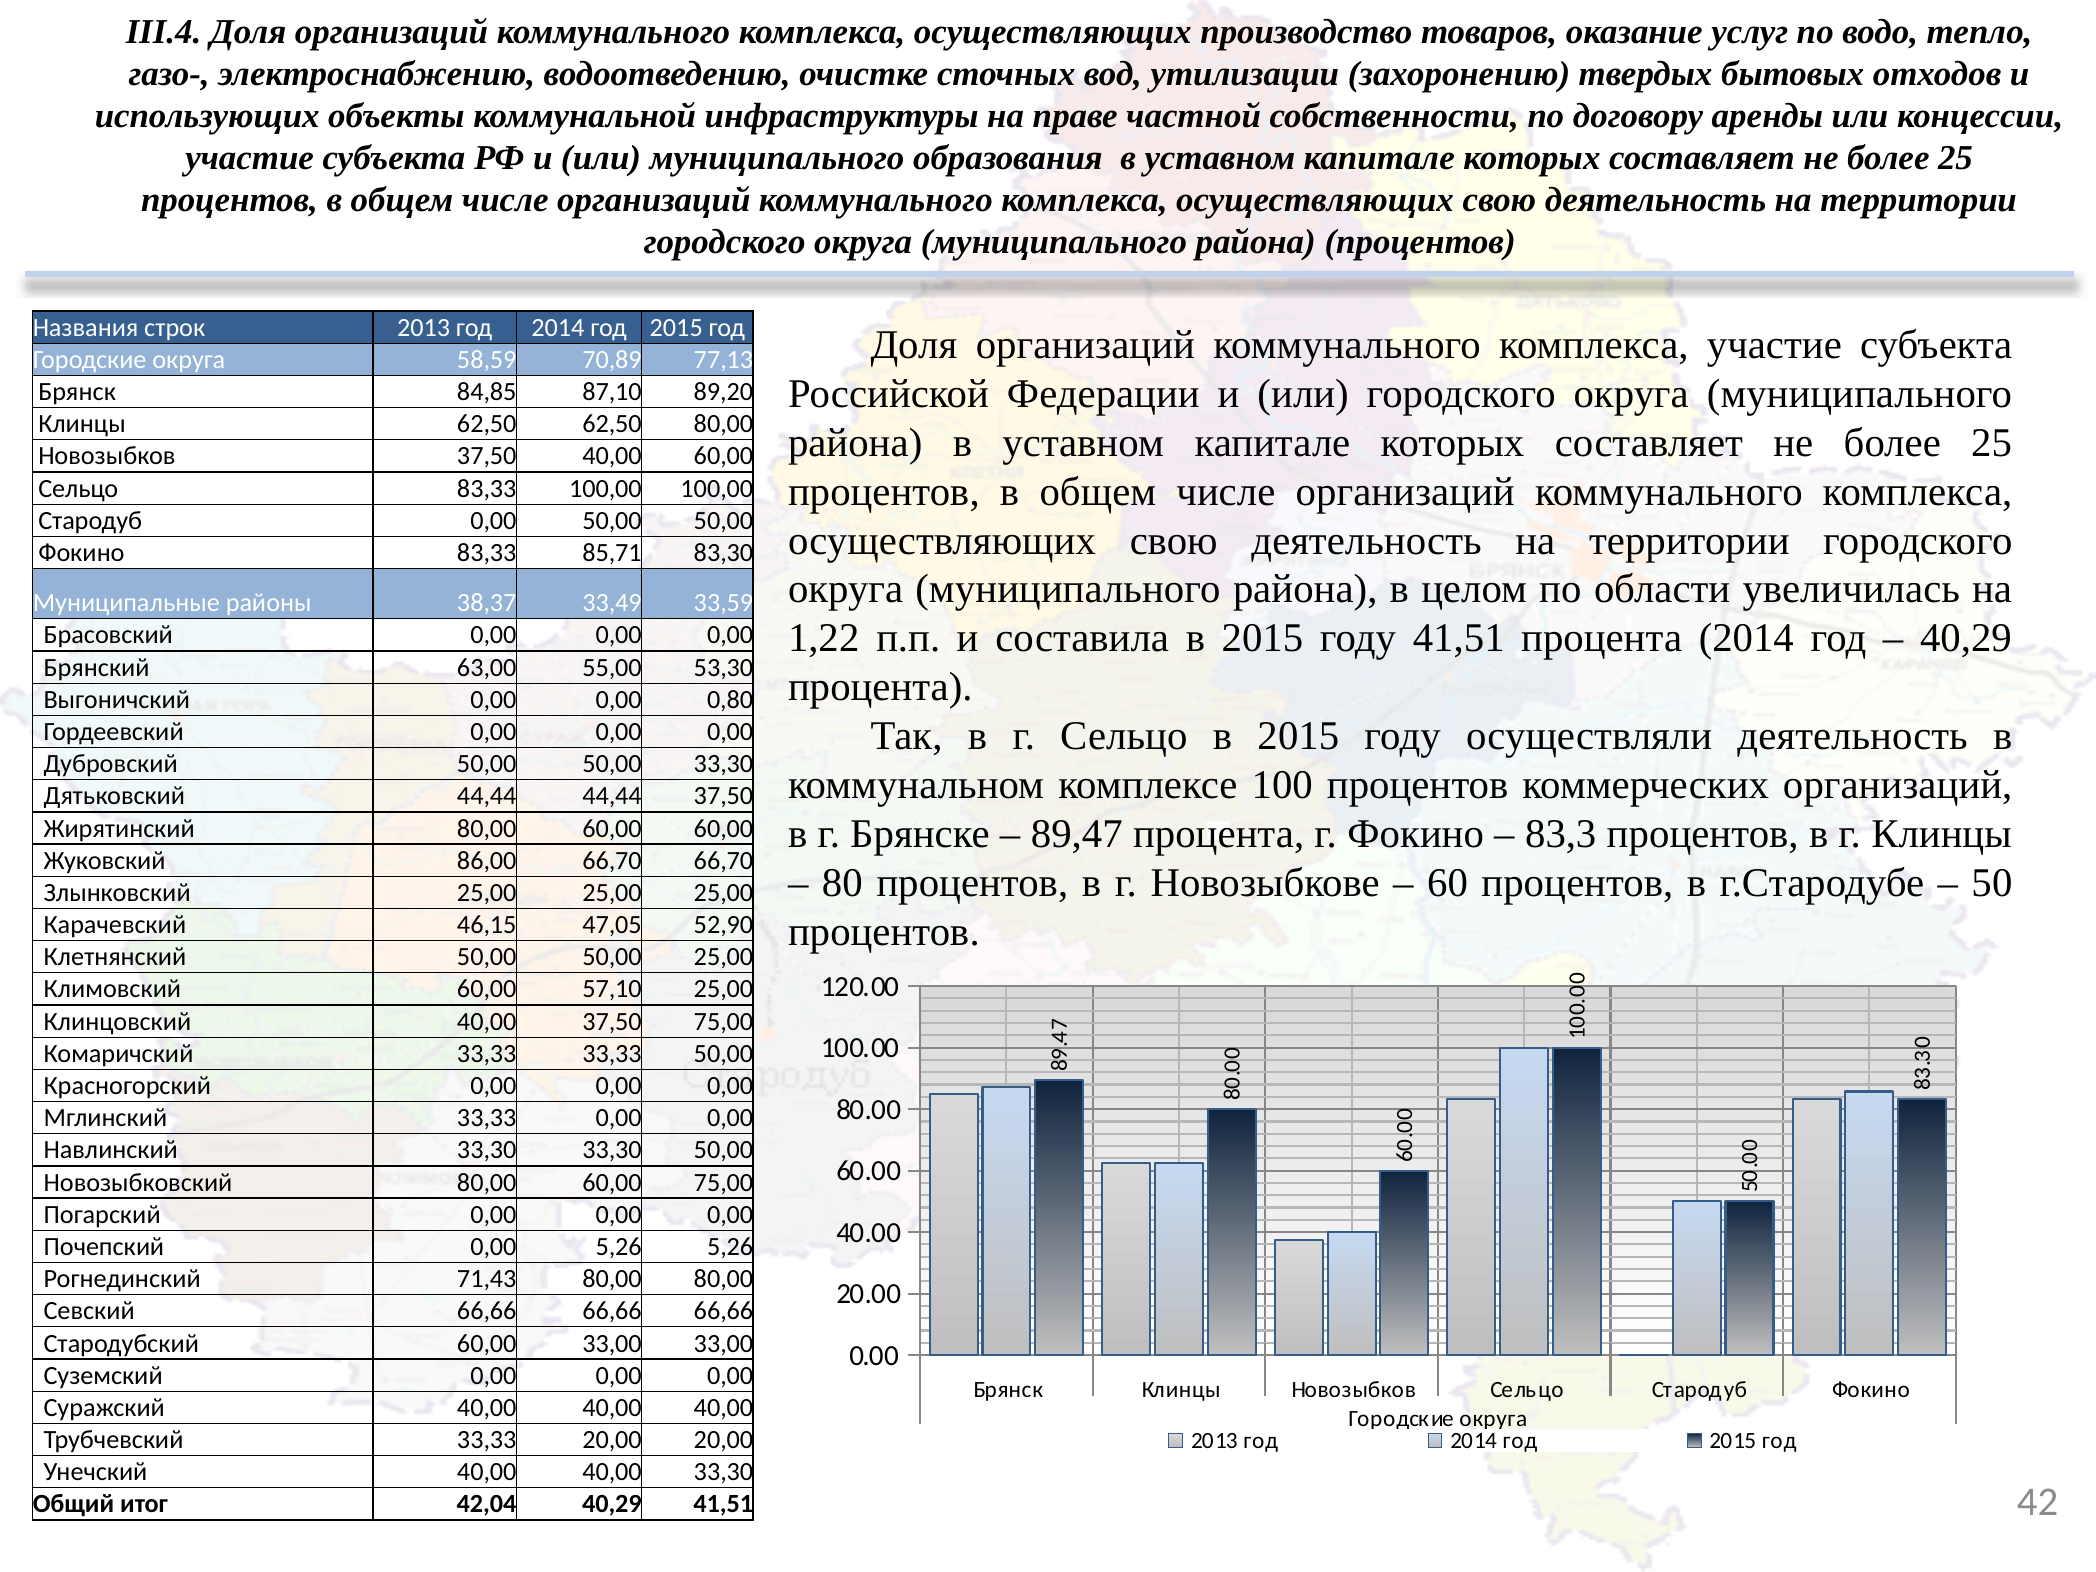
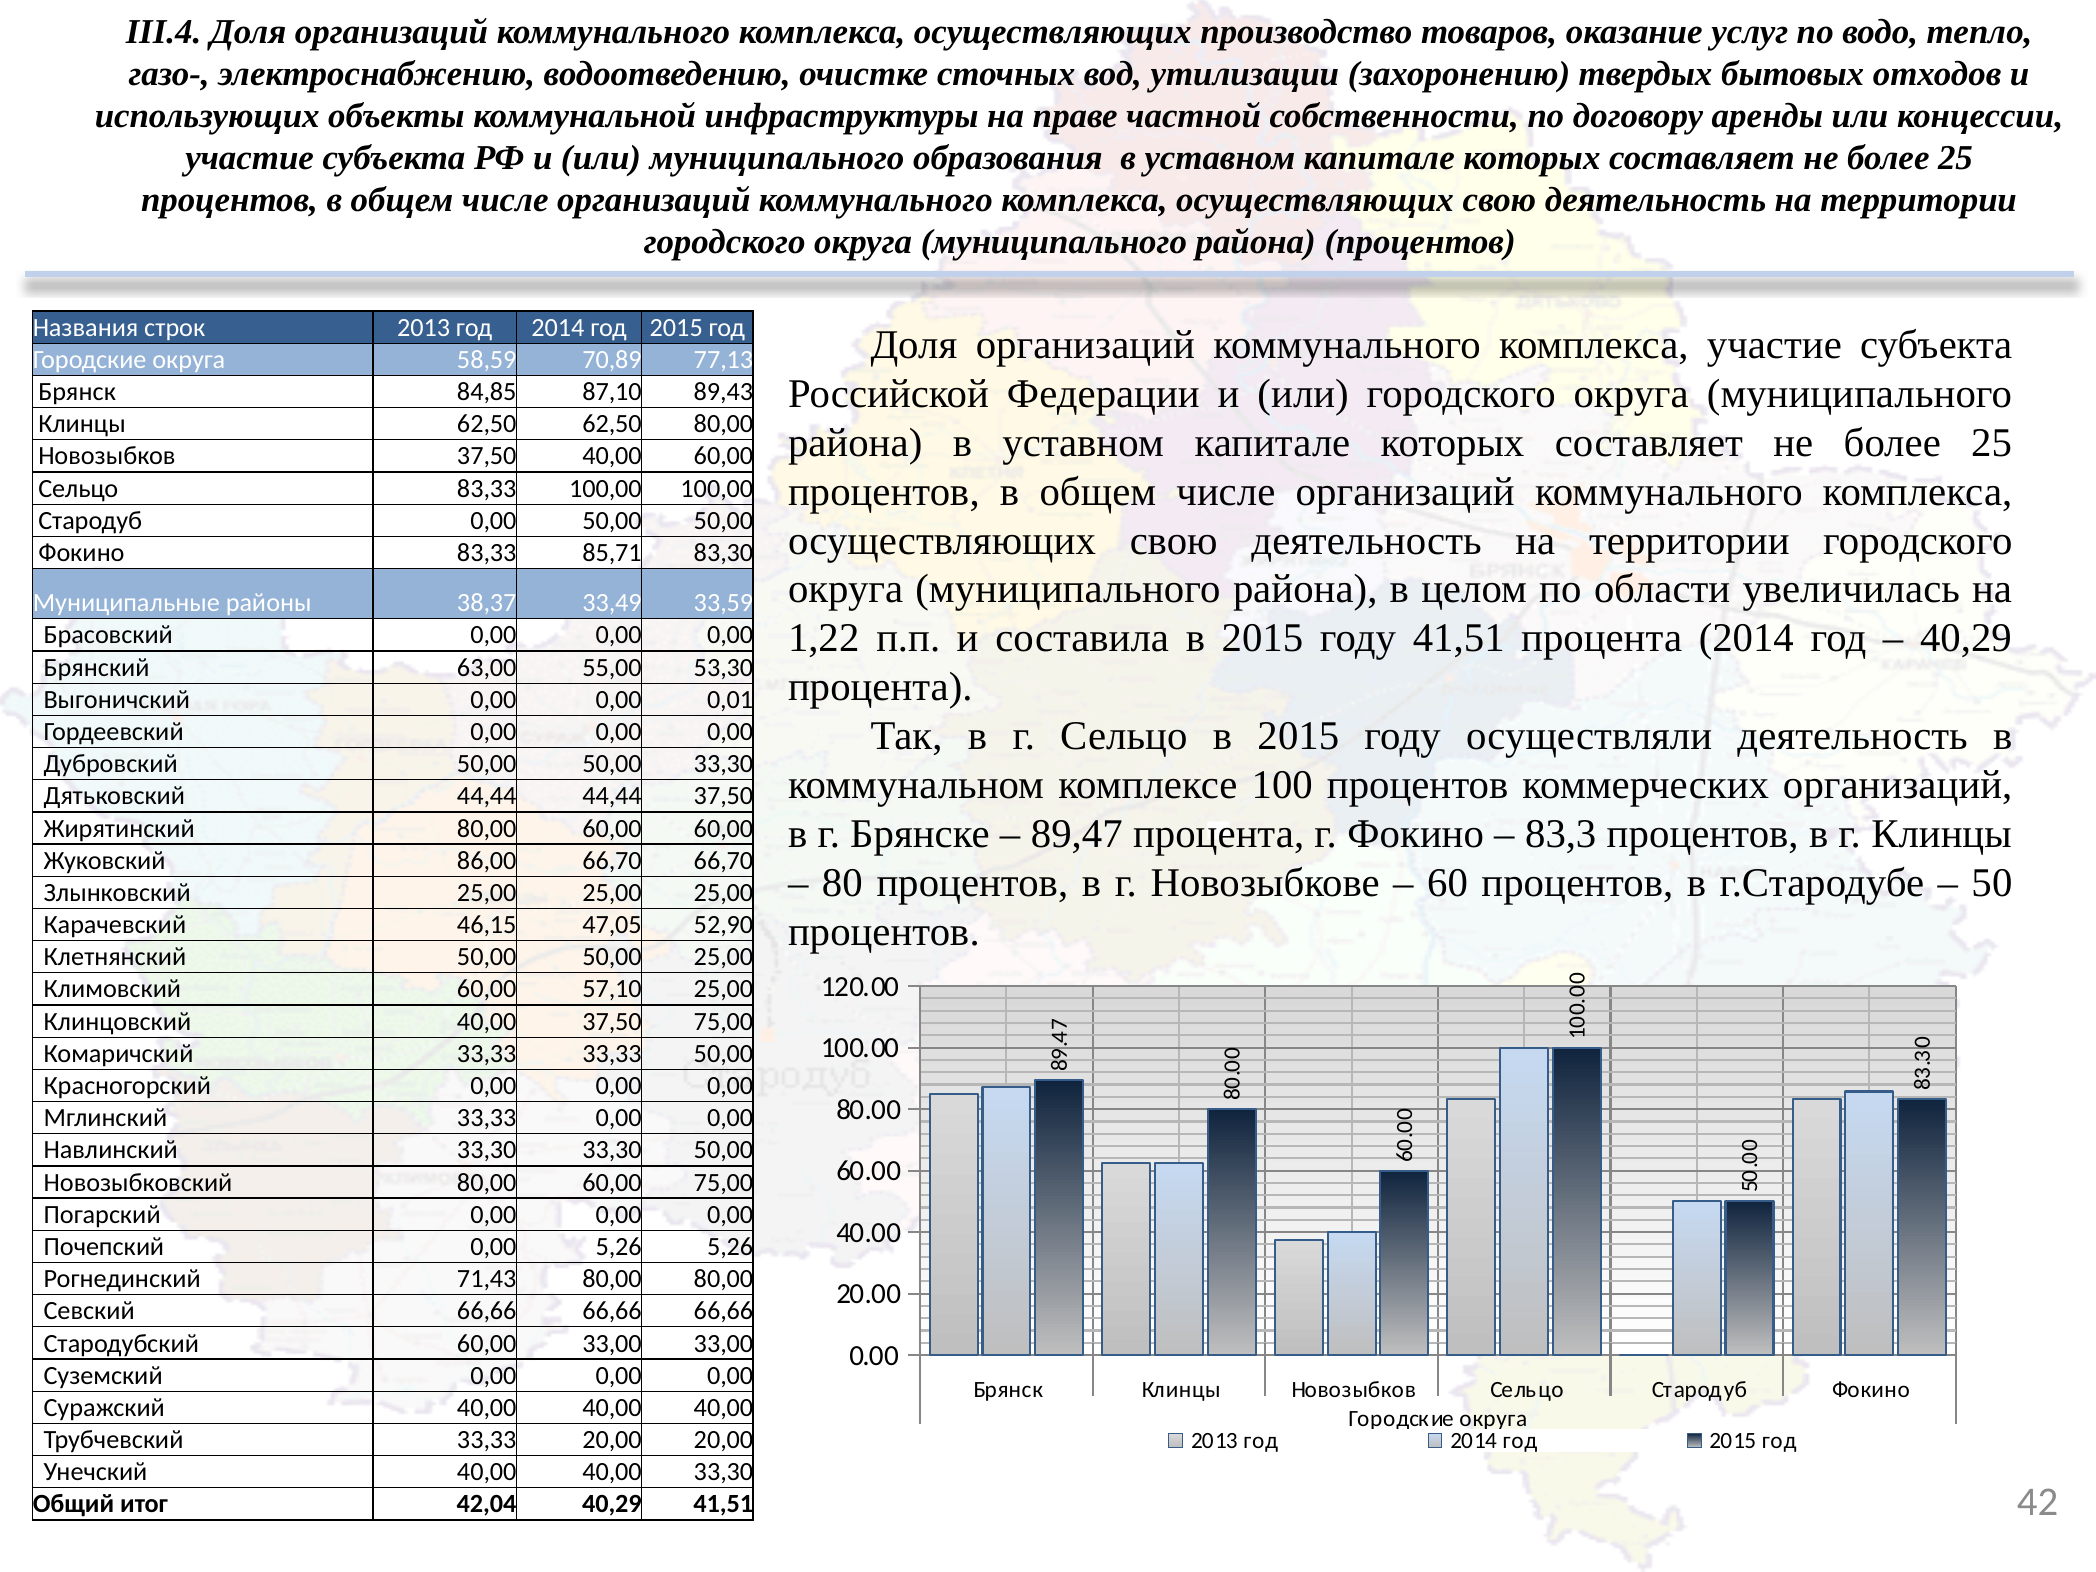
89,20: 89,20 -> 89,43
0,80: 0,80 -> 0,01
